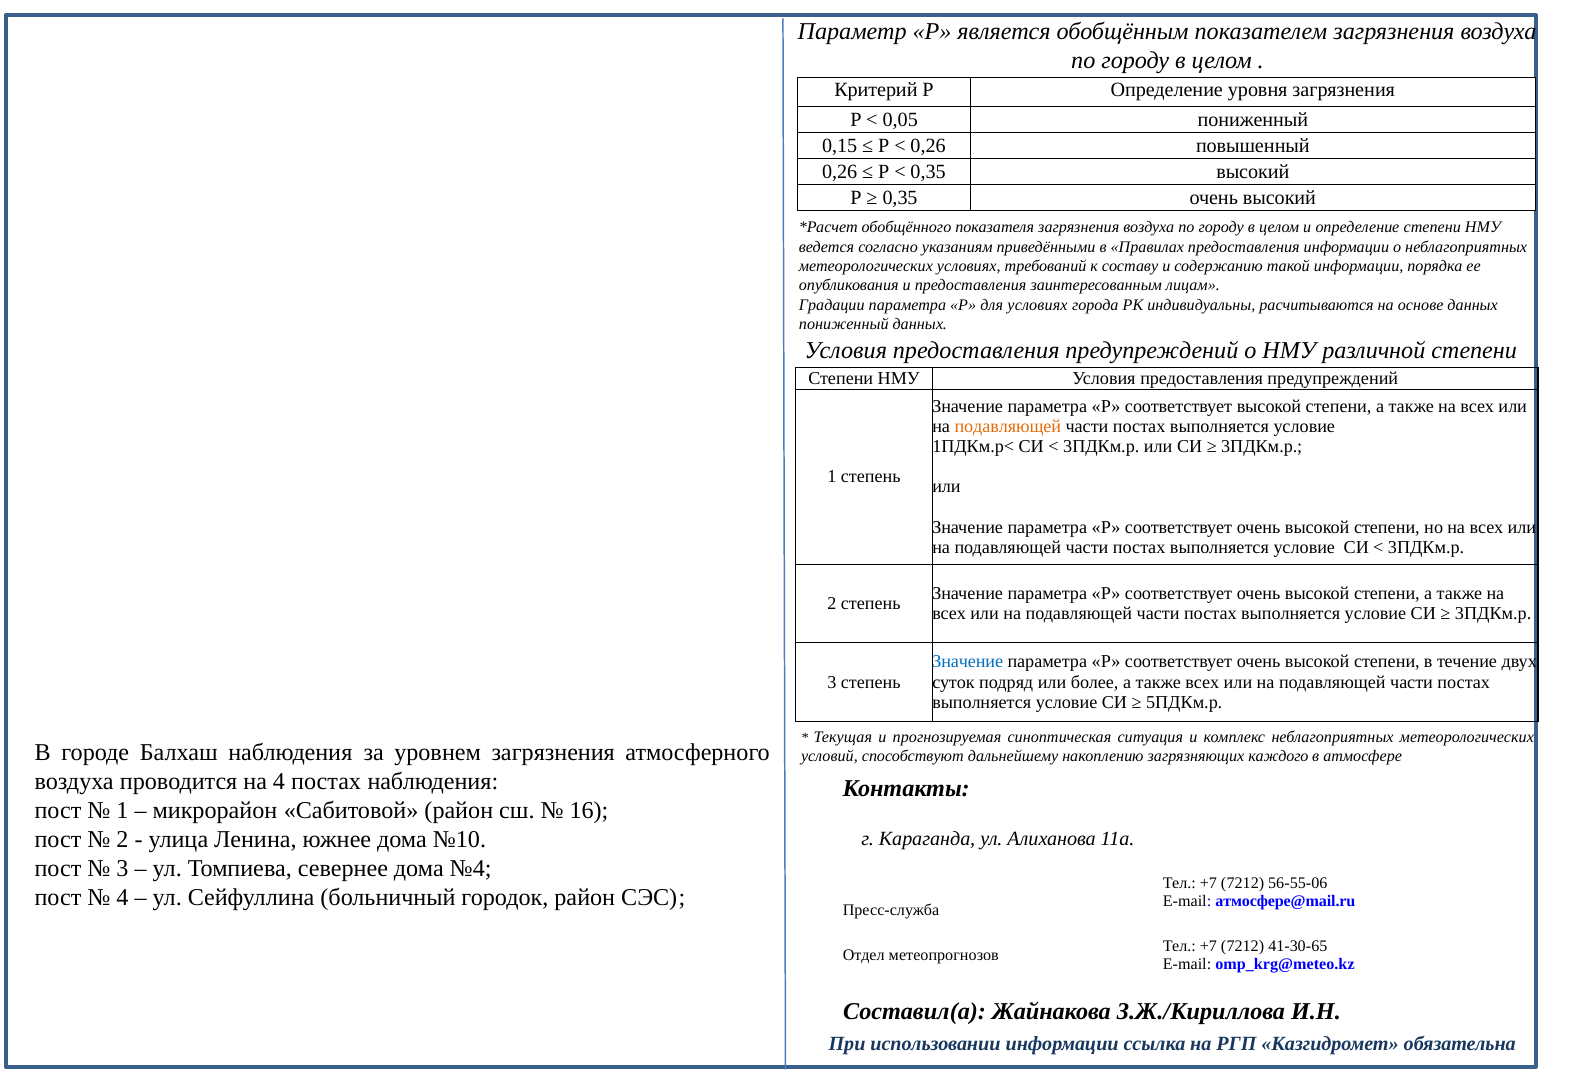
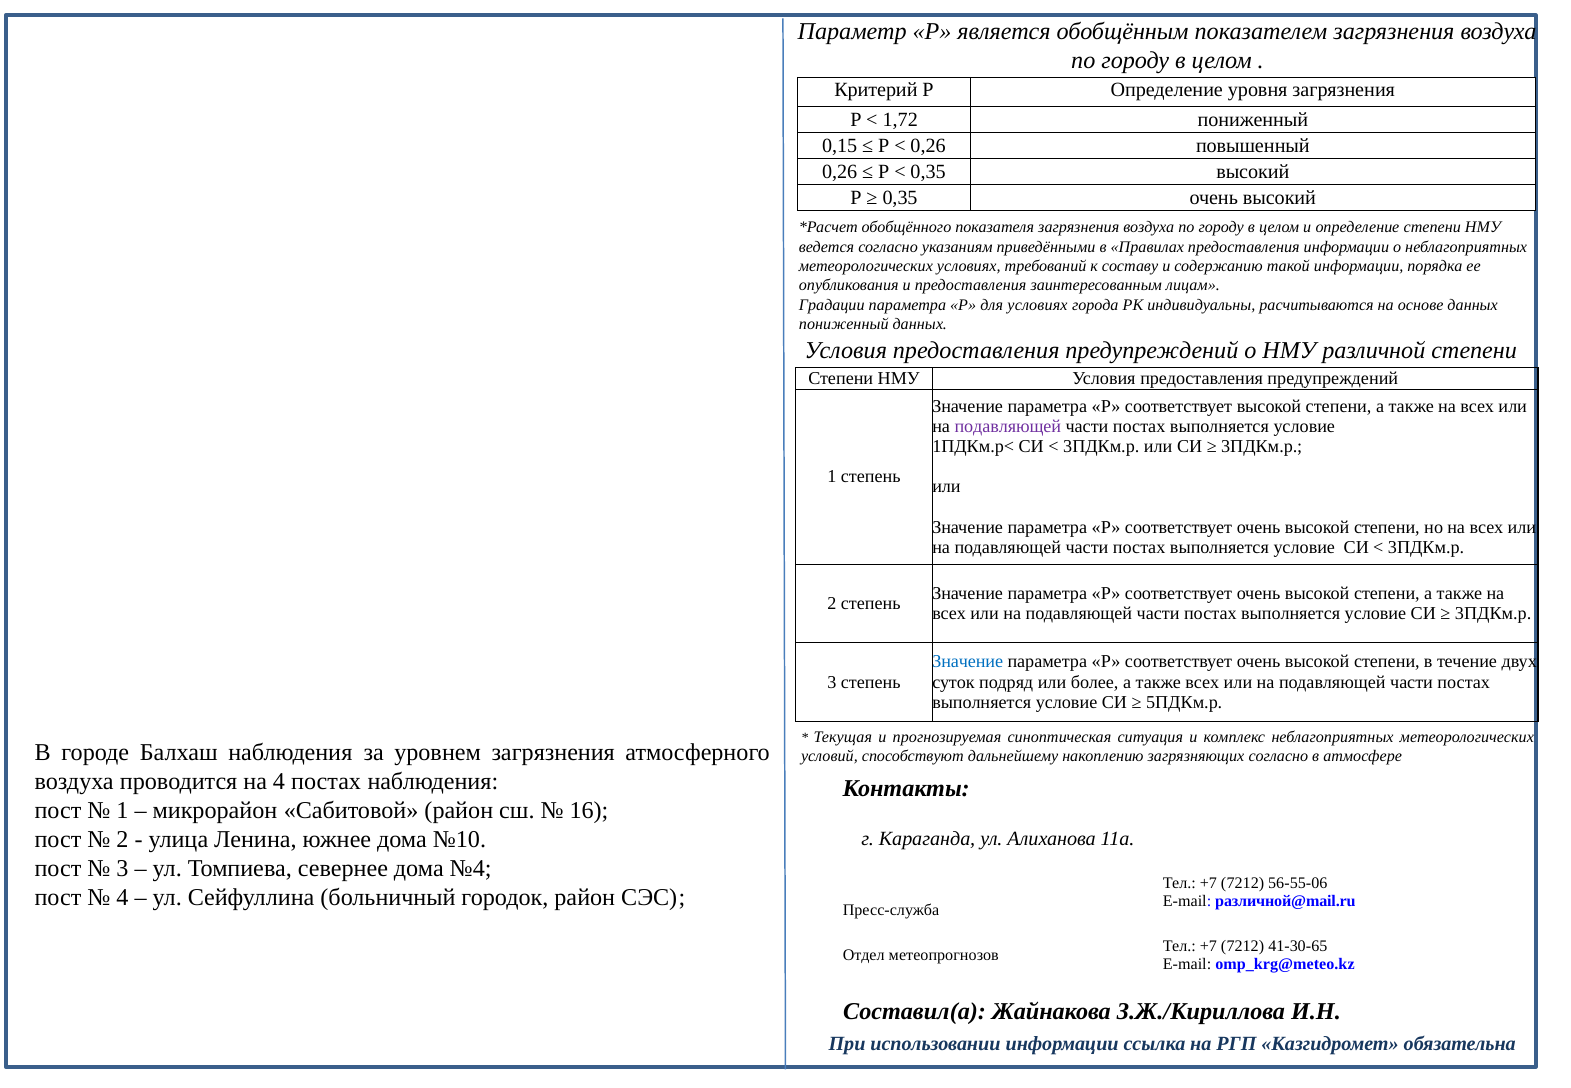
0,05: 0,05 -> 1,72
подавляющей at (1008, 426) colour: orange -> purple
загрязняющих каждого: каждого -> согласно
атмосфере@mail.ru: атмосфере@mail.ru -> различной@mail.ru
